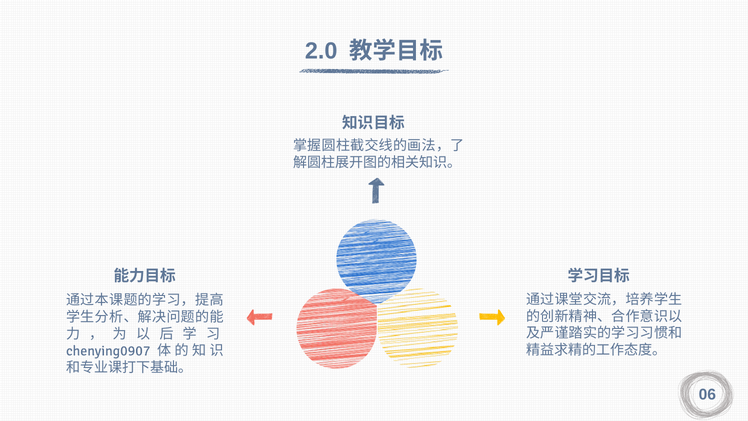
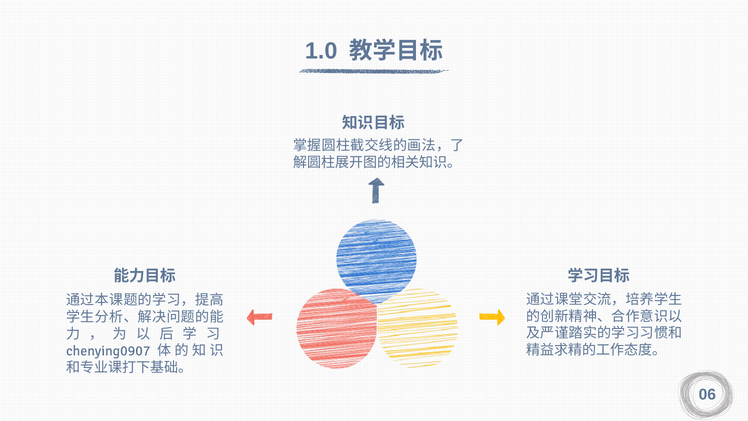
2.0: 2.0 -> 1.0
